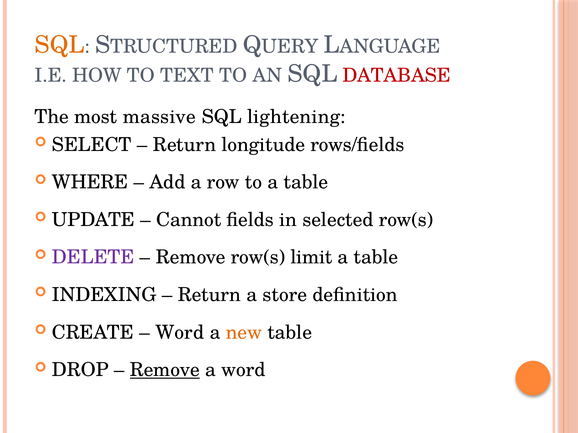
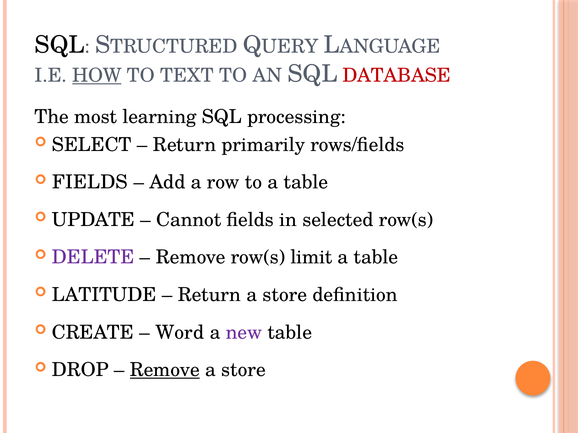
SQL at (60, 45) colour: orange -> black
HOW underline: none -> present
massive: massive -> learning
lightening: lightening -> processing
longitude: longitude -> primarily
WHERE at (90, 182): WHERE -> FIELDS
INDEXING: INDEXING -> LATITUDE
new colour: orange -> purple
word at (243, 370): word -> store
